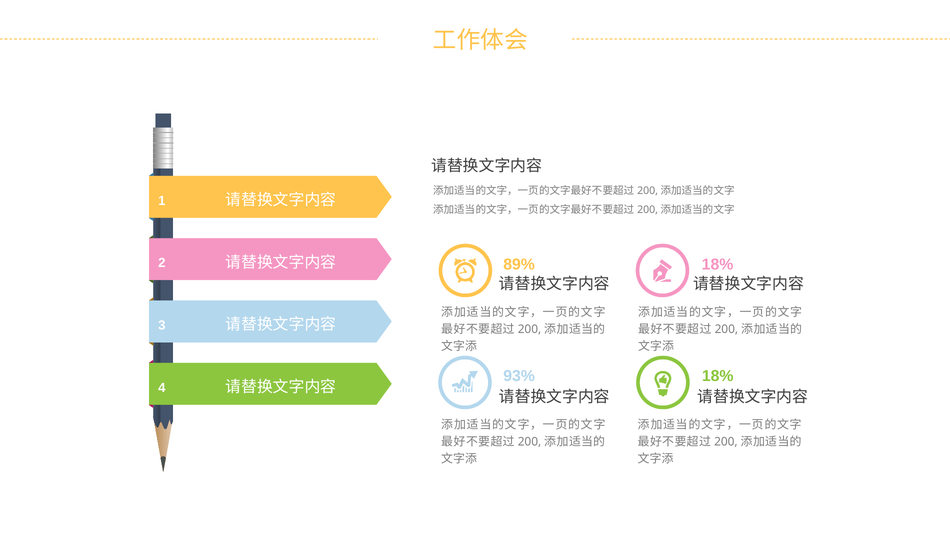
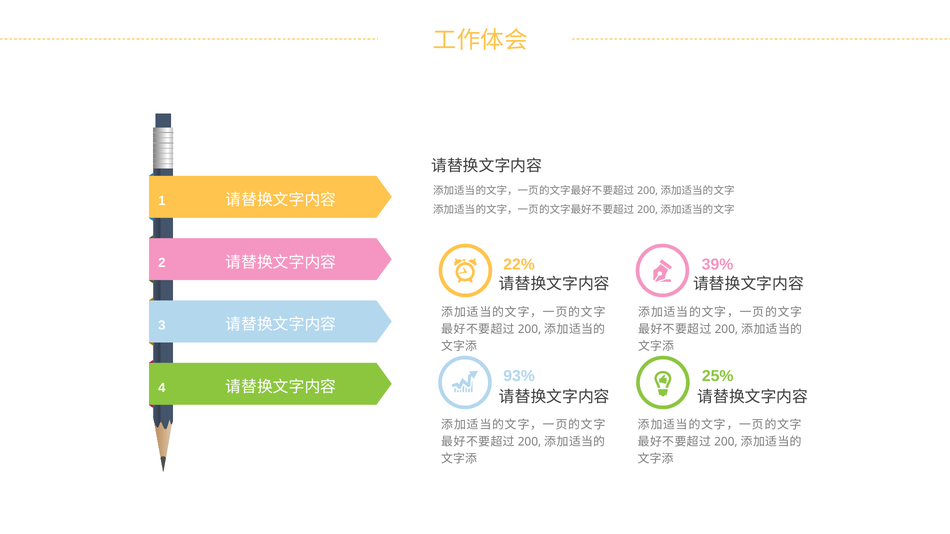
89%: 89% -> 22%
18% at (718, 265): 18% -> 39%
18% at (718, 376): 18% -> 25%
